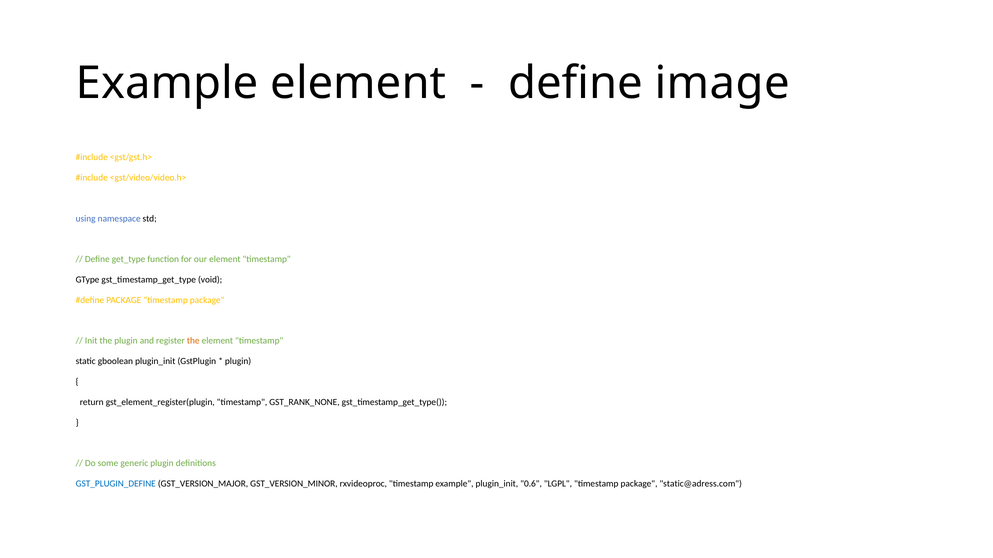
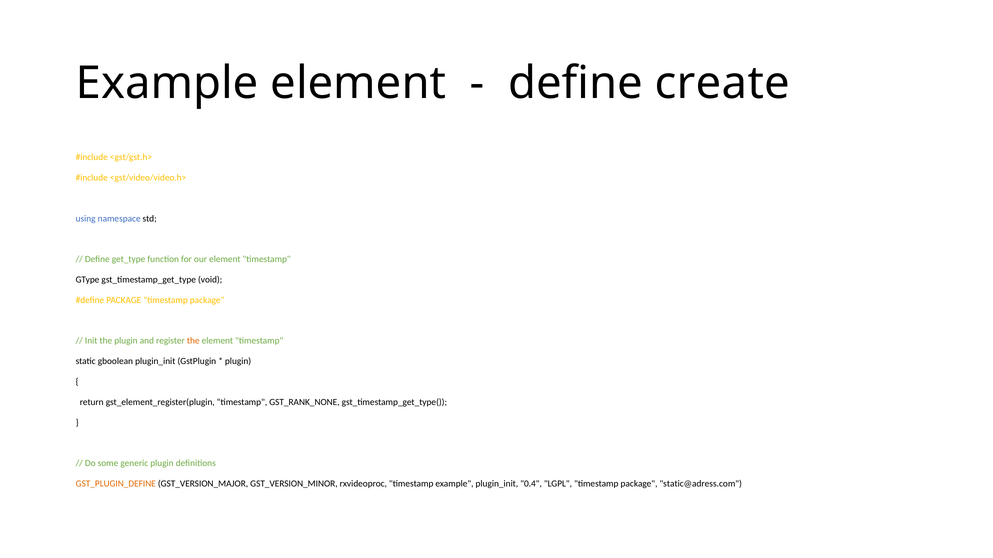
image: image -> create
GST_PLUGIN_DEFINE colour: blue -> orange
0.6: 0.6 -> 0.4
